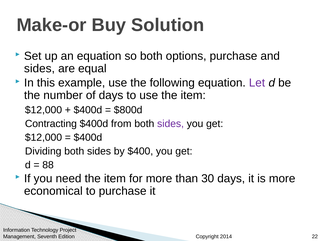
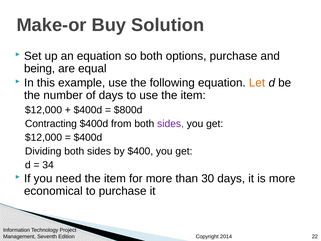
sides at (39, 68): sides -> being
Let colour: purple -> orange
88: 88 -> 34
